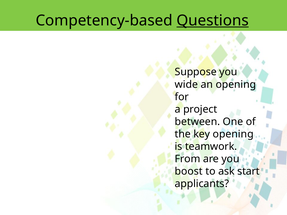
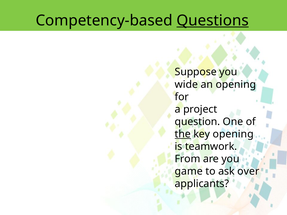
between: between -> question
the underline: none -> present
boost: boost -> game
start: start -> over
